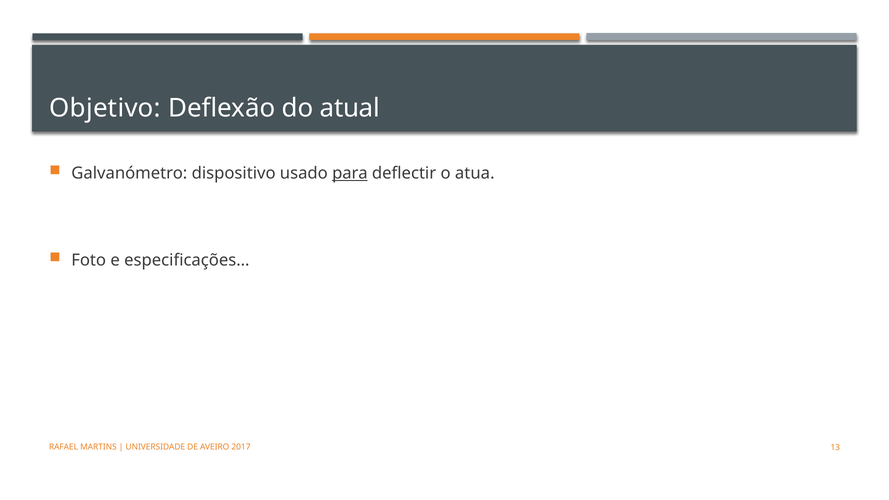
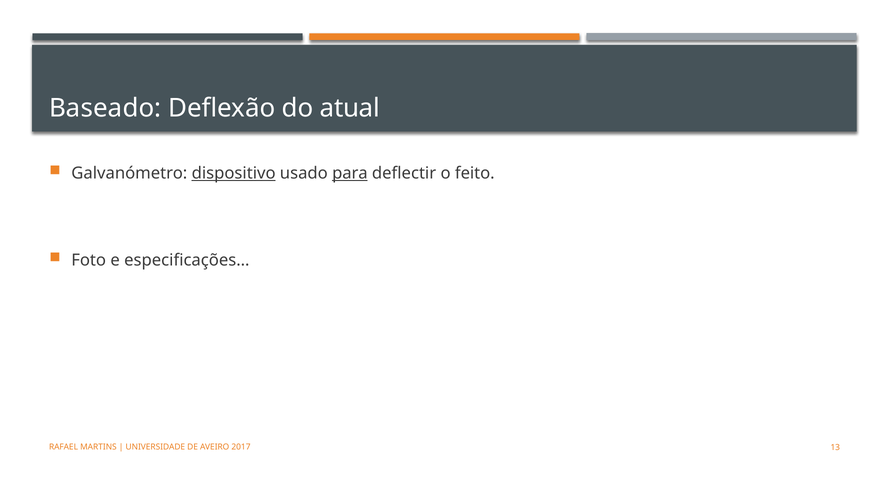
Objetivo: Objetivo -> Baseado
dispositivo underline: none -> present
atua: atua -> feito
